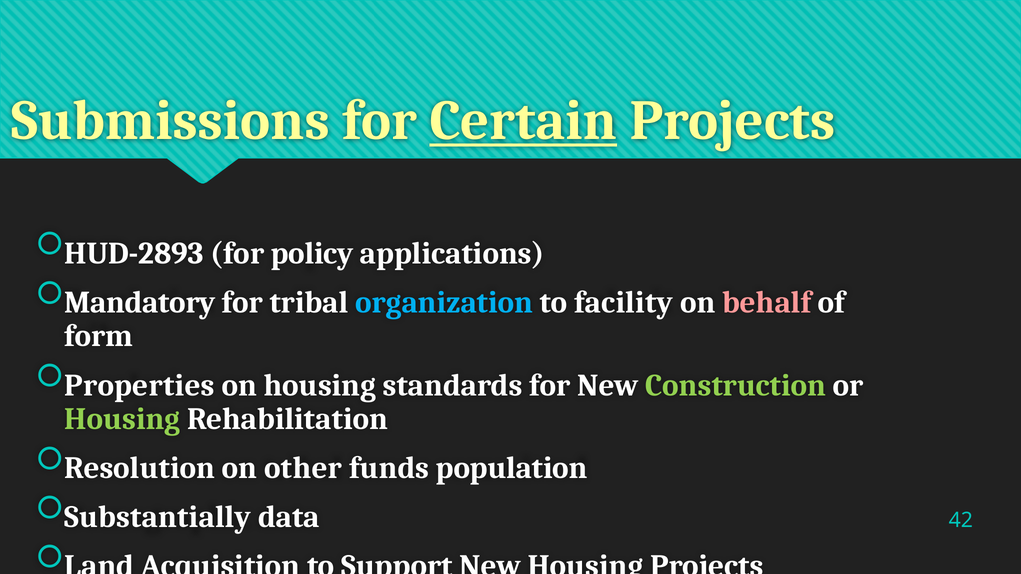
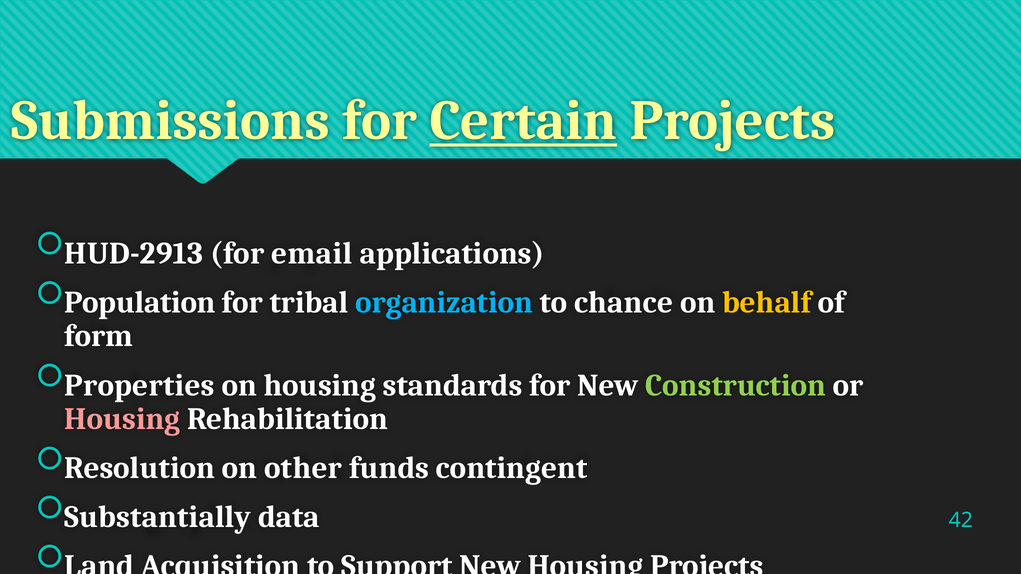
HUD-2893: HUD-2893 -> HUD-2913
policy: policy -> email
Mandatory: Mandatory -> Population
facility: facility -> chance
behalf colour: pink -> yellow
Housing at (122, 419) colour: light green -> pink
population: population -> contingent
